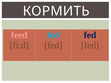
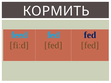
feed colour: pink -> light blue
